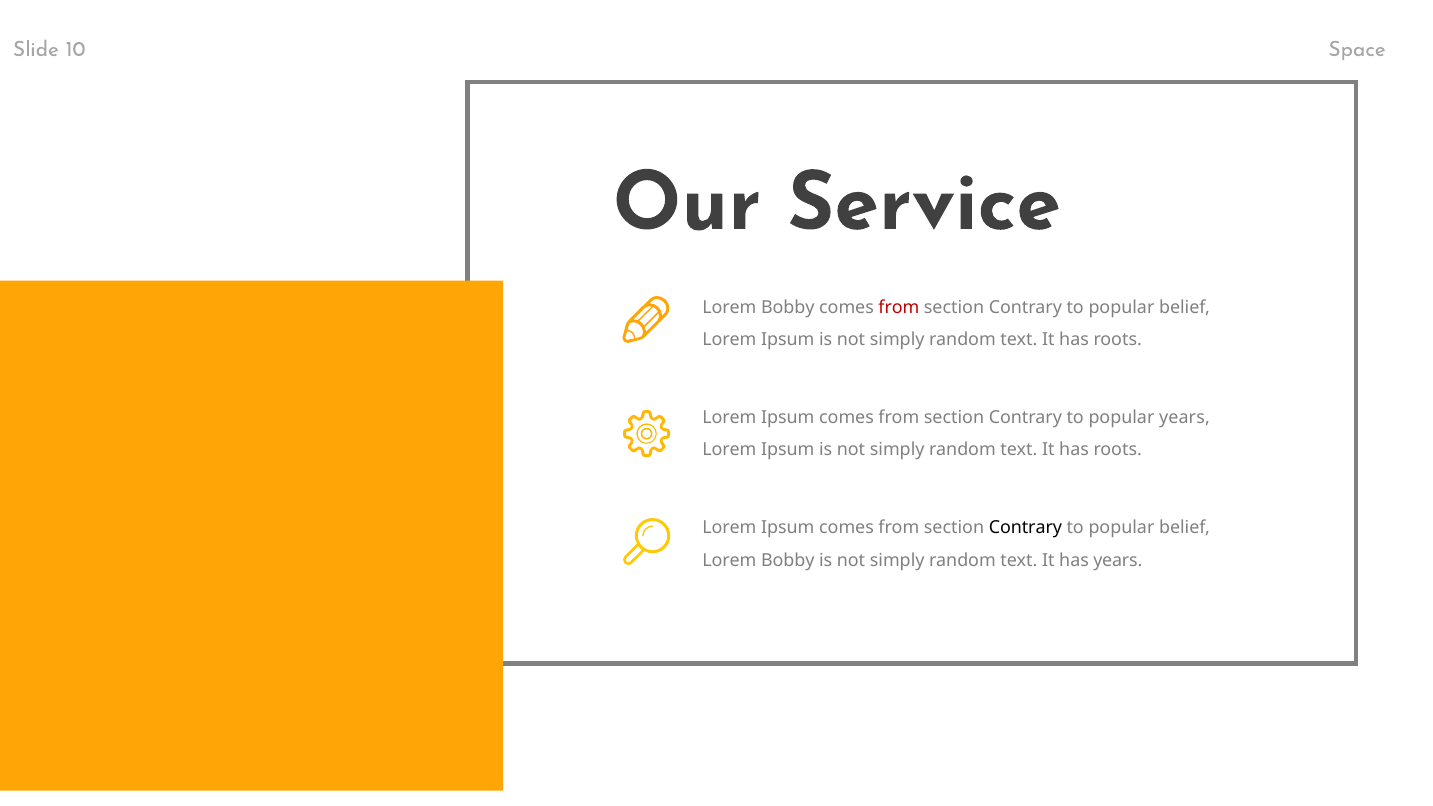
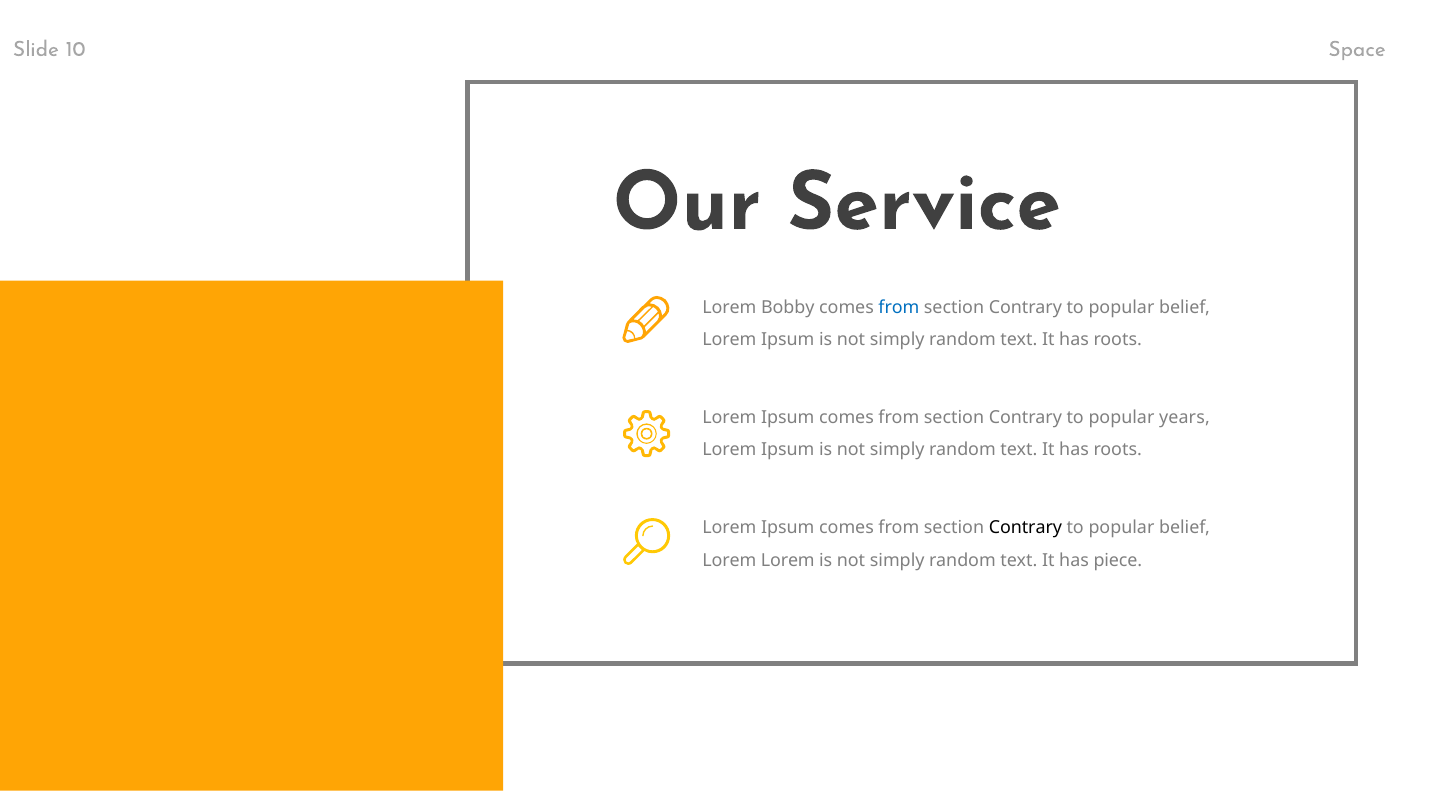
from at (899, 308) colour: red -> blue
Bobby at (788, 560): Bobby -> Lorem
has years: years -> piece
